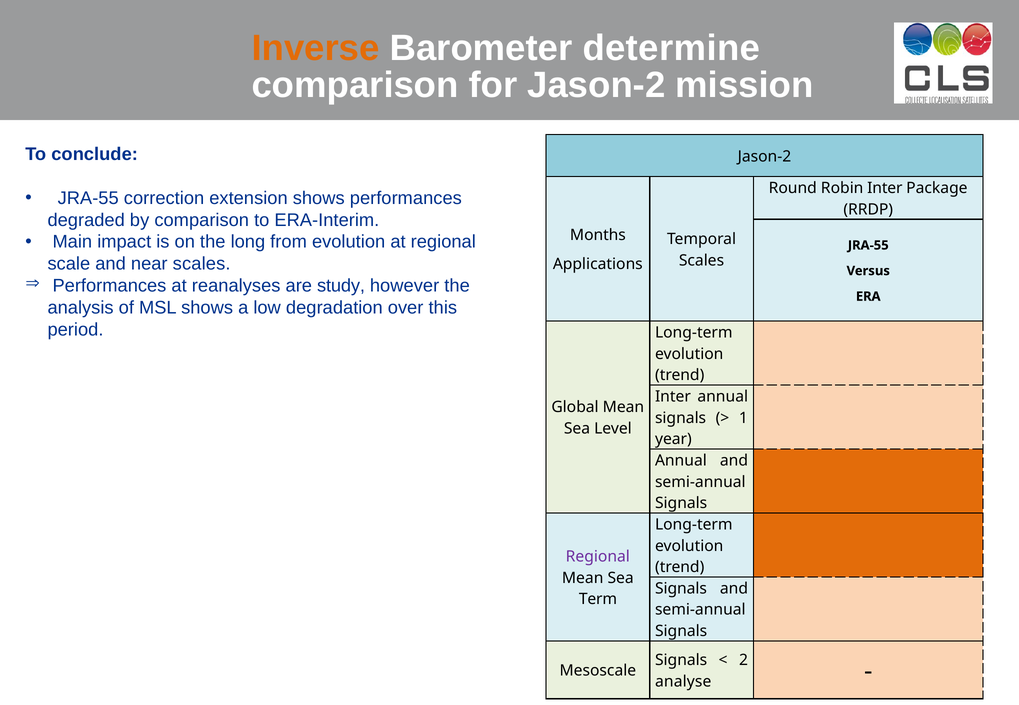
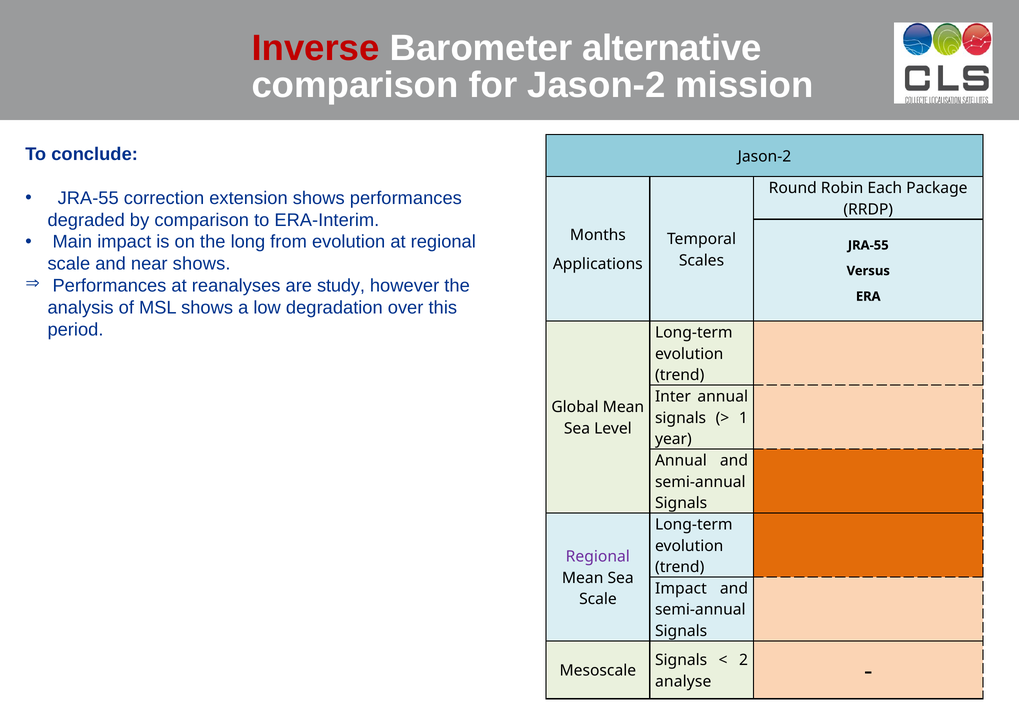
Inverse colour: orange -> red
determine: determine -> alternative
Robin Inter: Inter -> Each
near scales: scales -> shows
Signals at (681, 589): Signals -> Impact
Term at (598, 600): Term -> Scale
